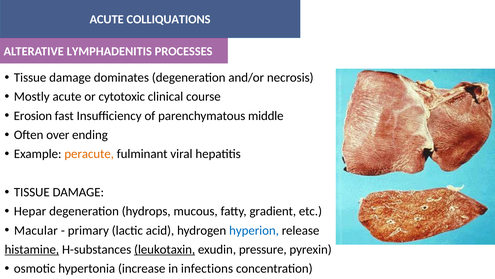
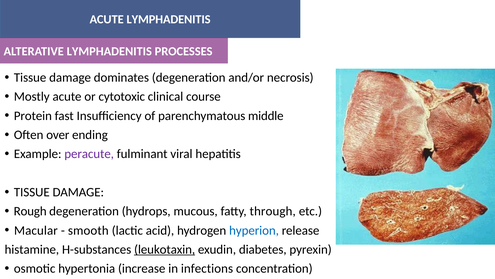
ACUTE COLLIQUATIONS: COLLIQUATIONS -> LYMPHADENITIS
Erosion: Erosion -> Protein
peracute colour: orange -> purple
Hepar: Hepar -> Rough
gradient: gradient -> through
primary: primary -> smooth
histamine underline: present -> none
pressure: pressure -> diabetes
